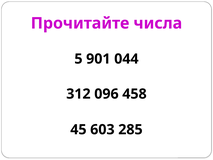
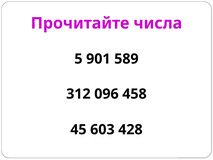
044: 044 -> 589
285: 285 -> 428
